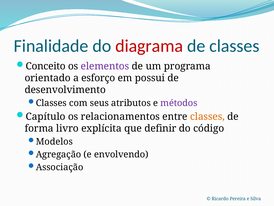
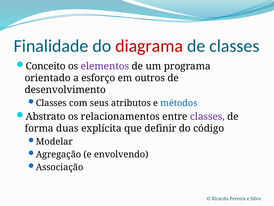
possui: possui -> outros
métodos colour: purple -> blue
Capítulo: Capítulo -> Abstrato
classes at (207, 116) colour: orange -> purple
livro: livro -> duas
Modelos: Modelos -> Modelar
